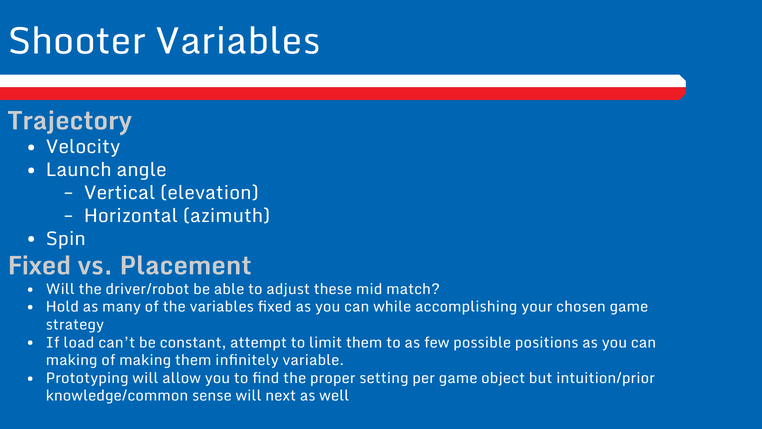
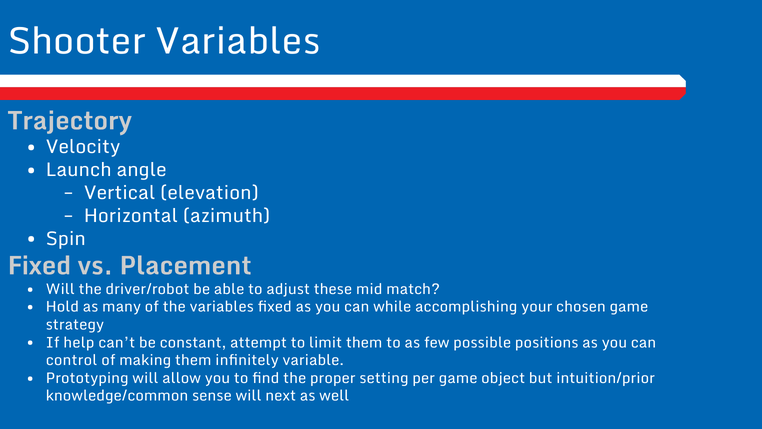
load: load -> help
making at (72, 360): making -> control
